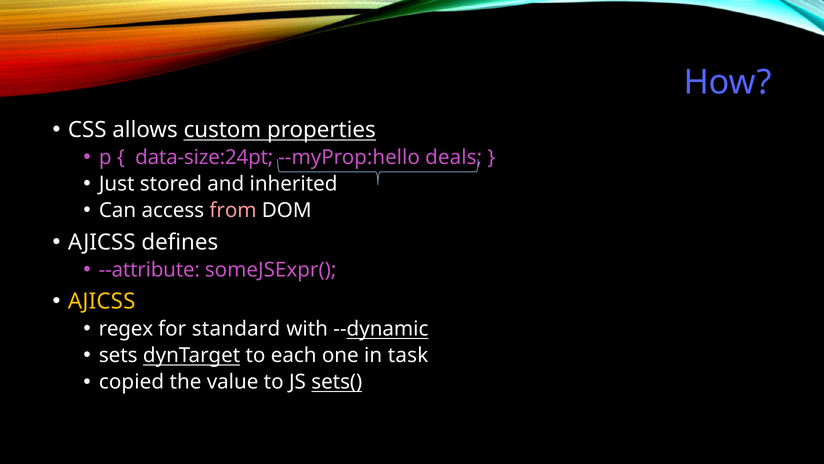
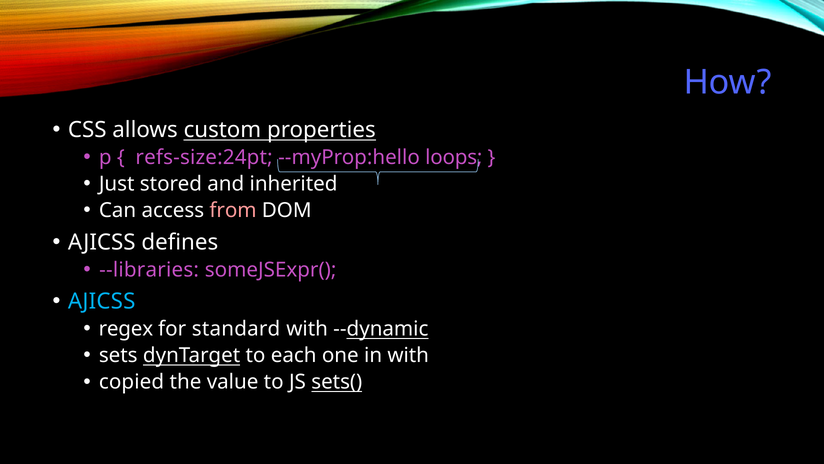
data-size:24pt: data-size:24pt -> refs-size:24pt
deals: deals -> loops
--attribute: --attribute -> --libraries
AJICSS at (102, 301) colour: yellow -> light blue
in task: task -> with
